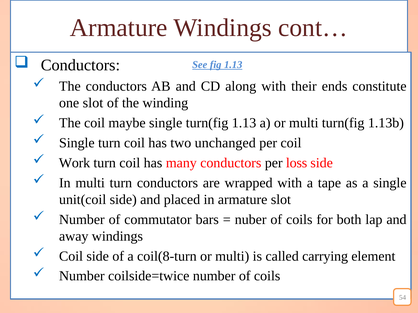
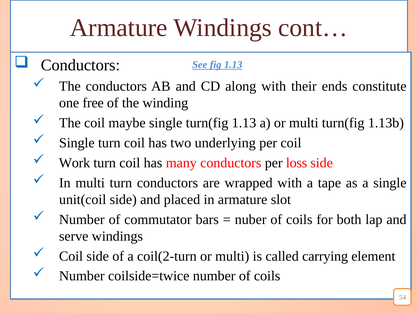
one slot: slot -> free
unchanged: unchanged -> underlying
away: away -> serve
coil(8-turn: coil(8-turn -> coil(2-turn
